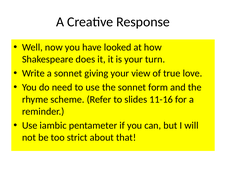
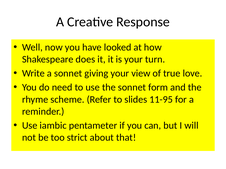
11-16: 11-16 -> 11-95
